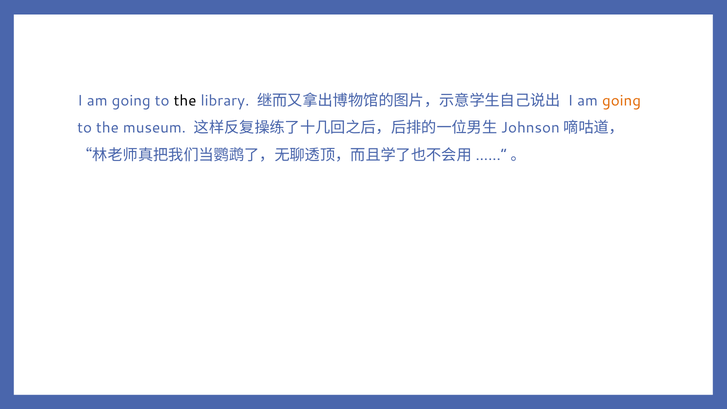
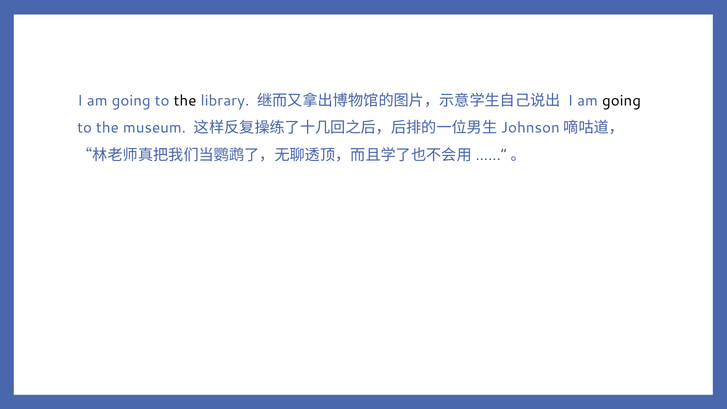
going at (622, 101) colour: orange -> black
